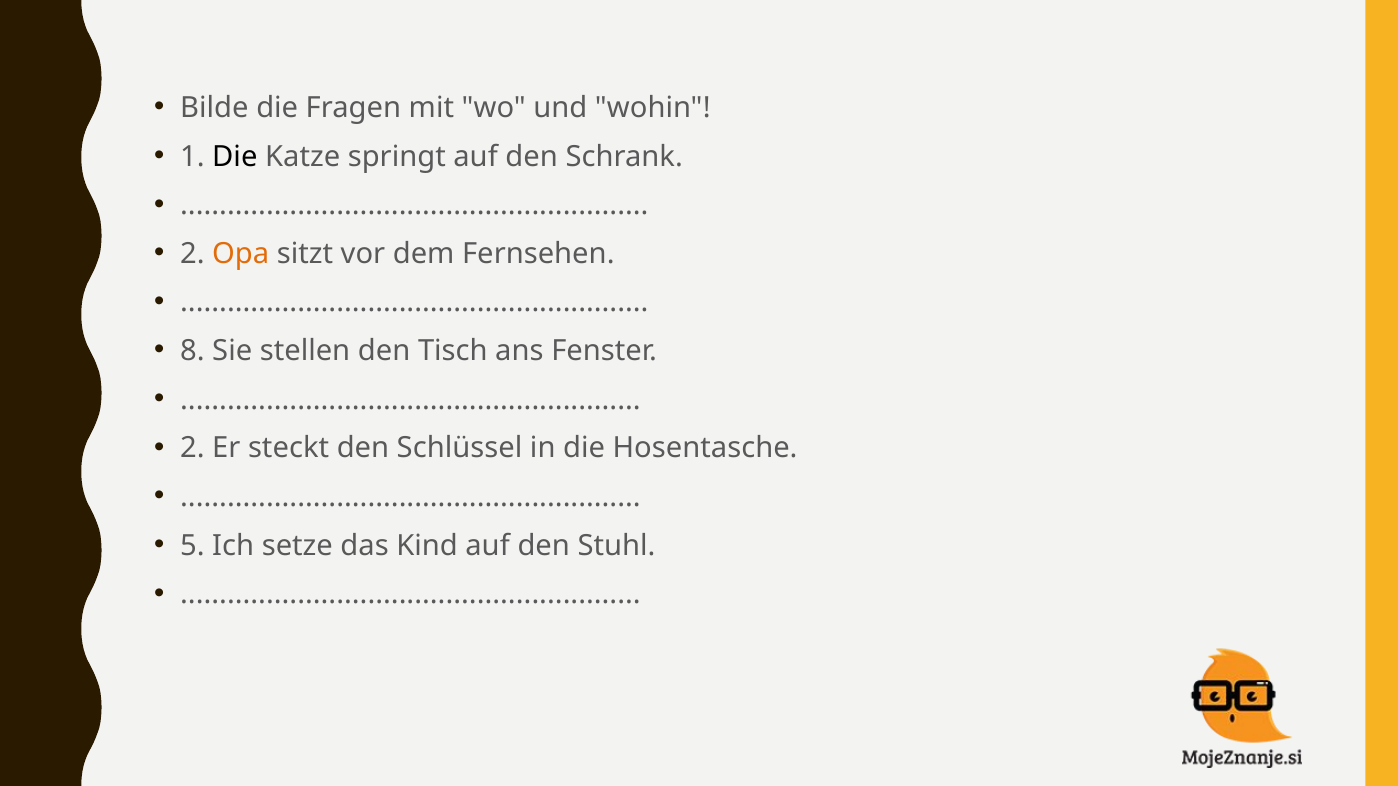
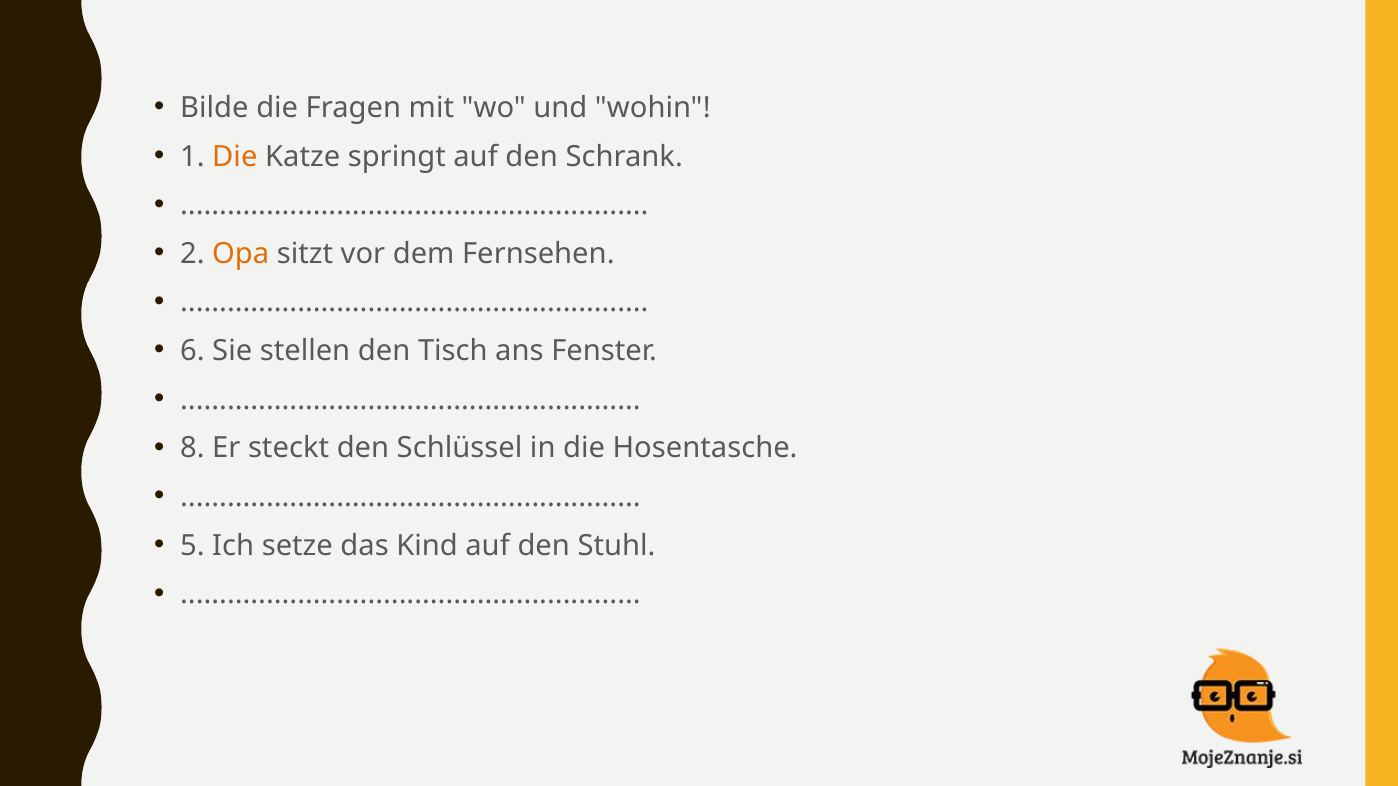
Die at (235, 156) colour: black -> orange
8: 8 -> 6
2 at (192, 448): 2 -> 8
